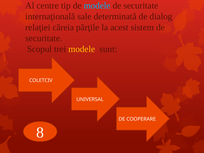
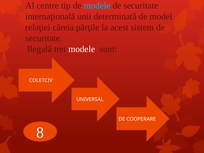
sale: sale -> unii
dialog: dialog -> model
Scopul: Scopul -> Ilegală
modele at (82, 49) colour: yellow -> white
